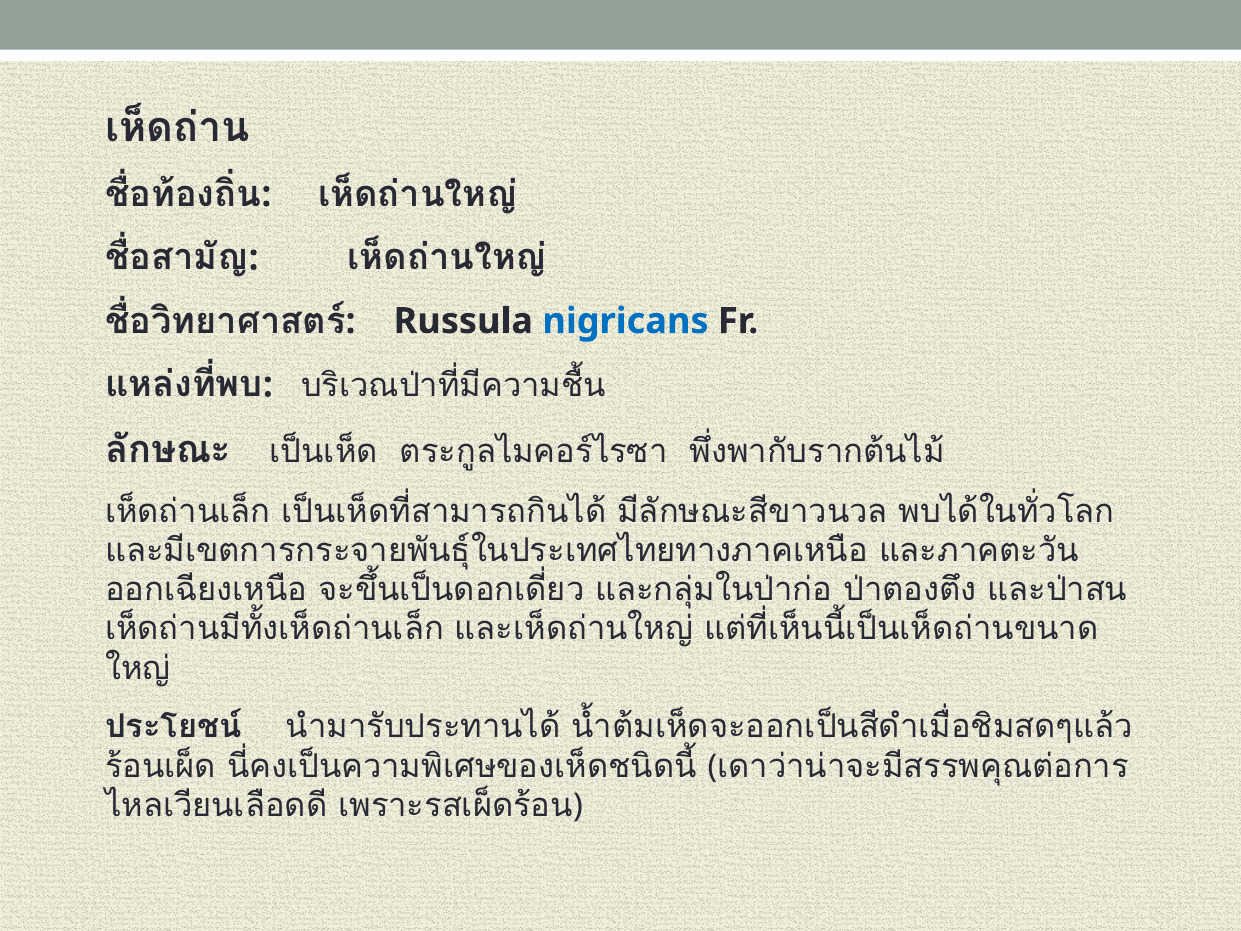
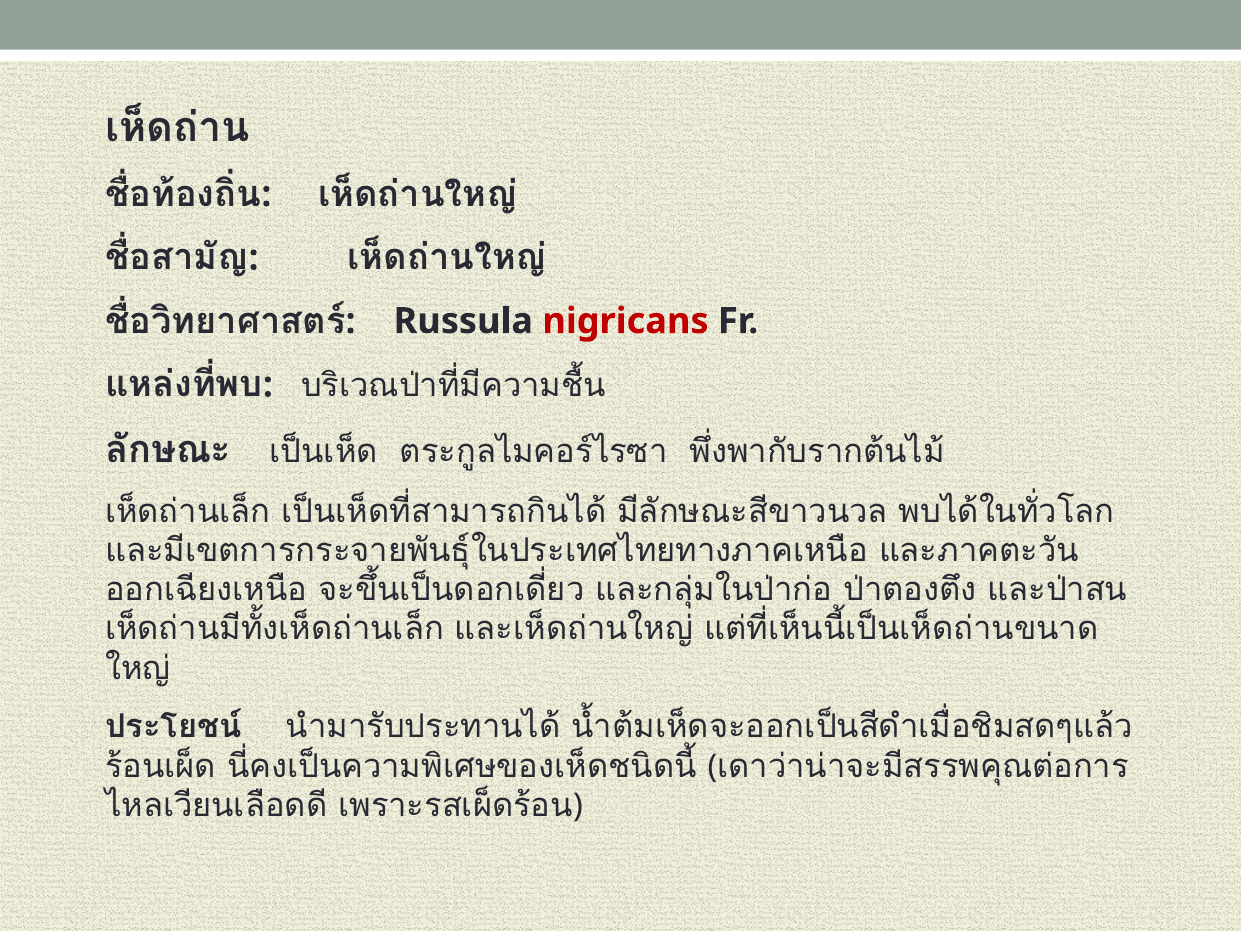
nigricans colour: blue -> red
